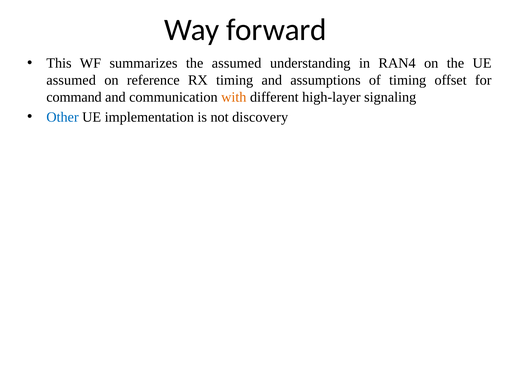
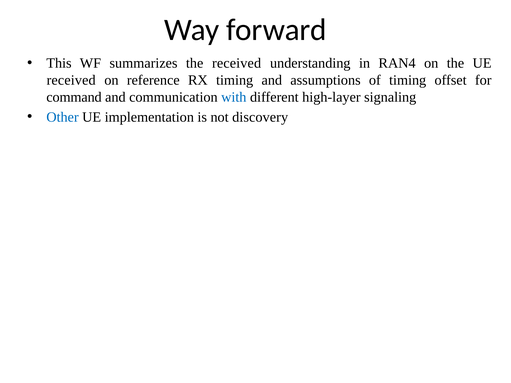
the assumed: assumed -> received
assumed at (71, 80): assumed -> received
with colour: orange -> blue
